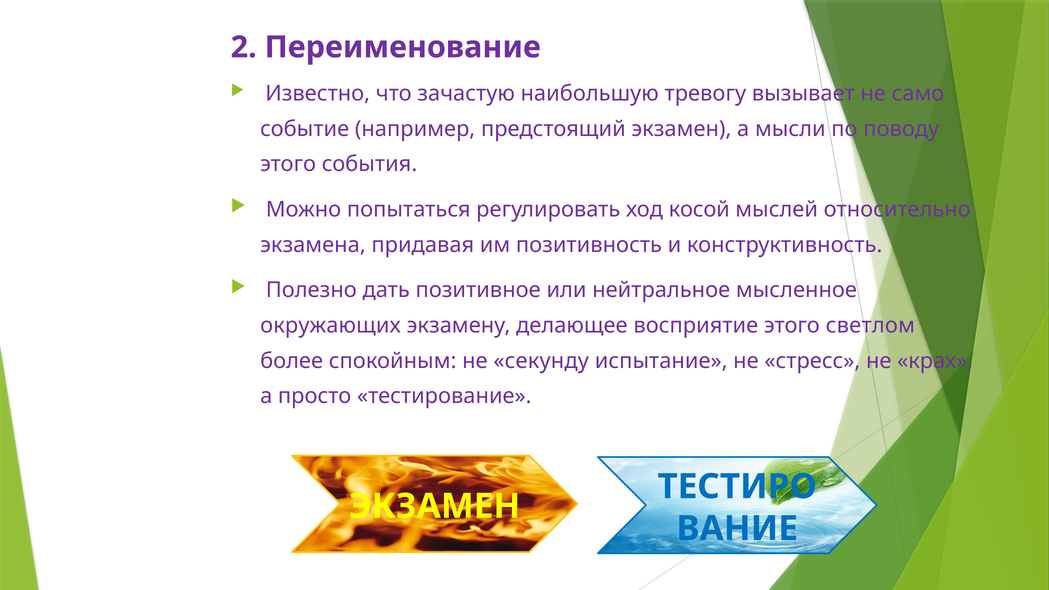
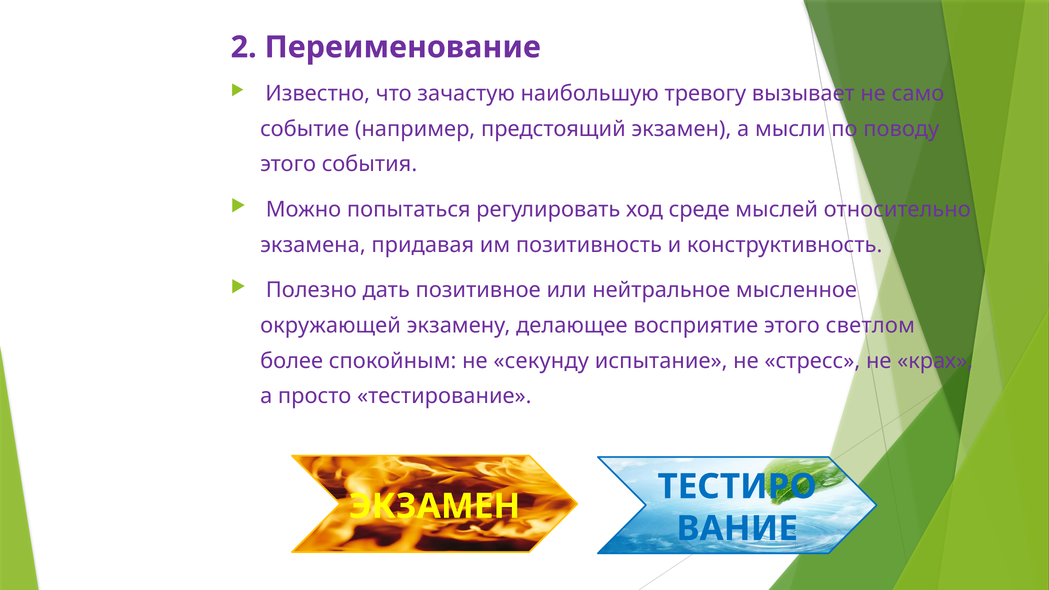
косой: косой -> среде
окружающих: окружающих -> окружающей
